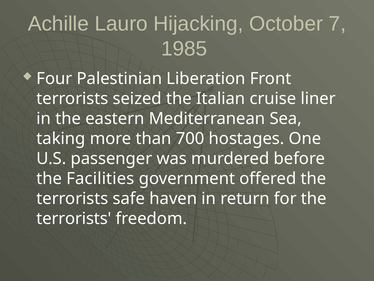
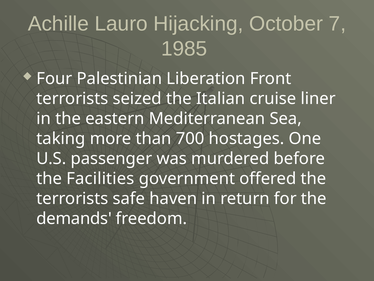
terrorists at (74, 218): terrorists -> demands
